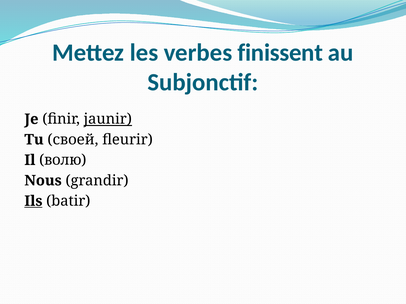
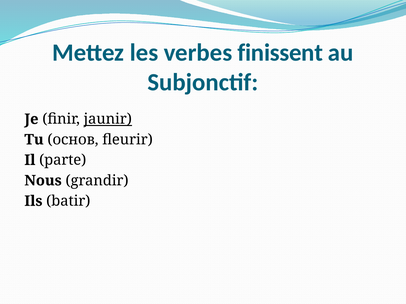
своей: своей -> основ
волю: волю -> parte
Ils underline: present -> none
